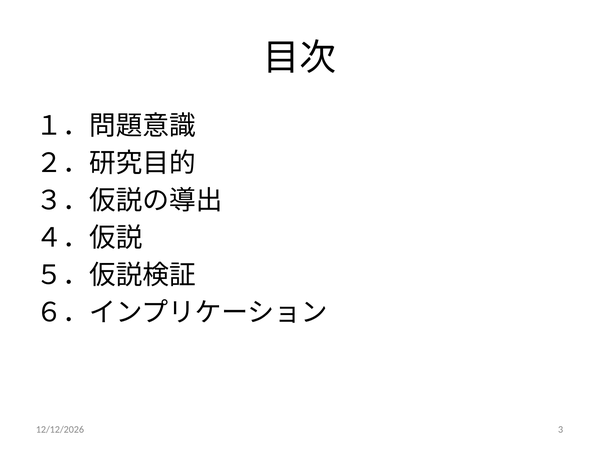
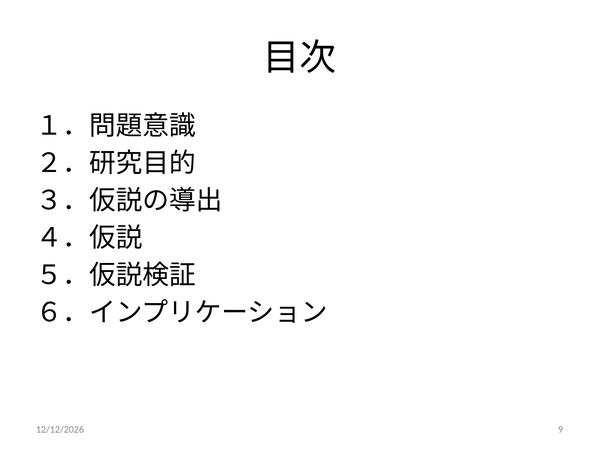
3: 3 -> 9
